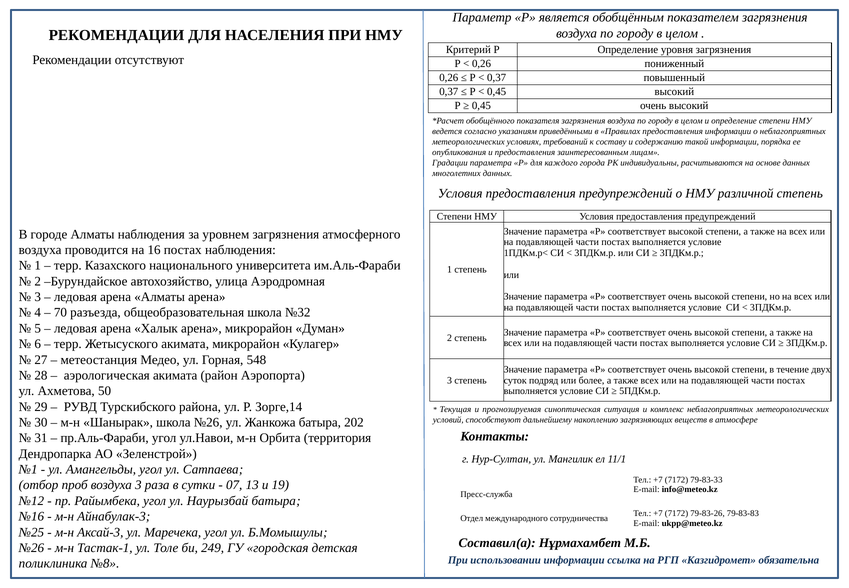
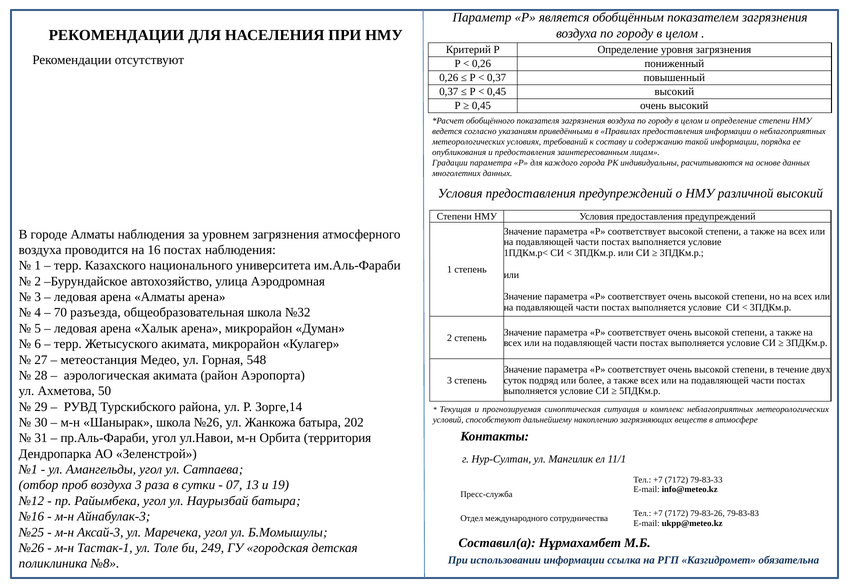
различной степень: степень -> высокий
